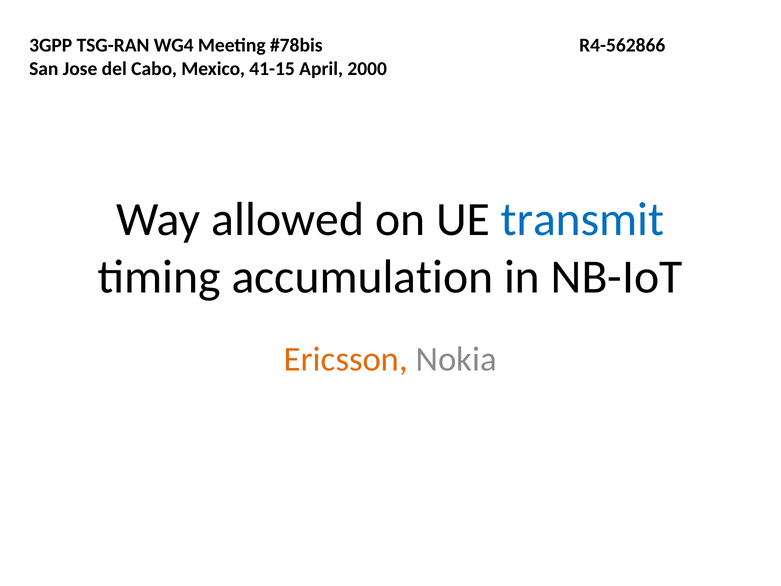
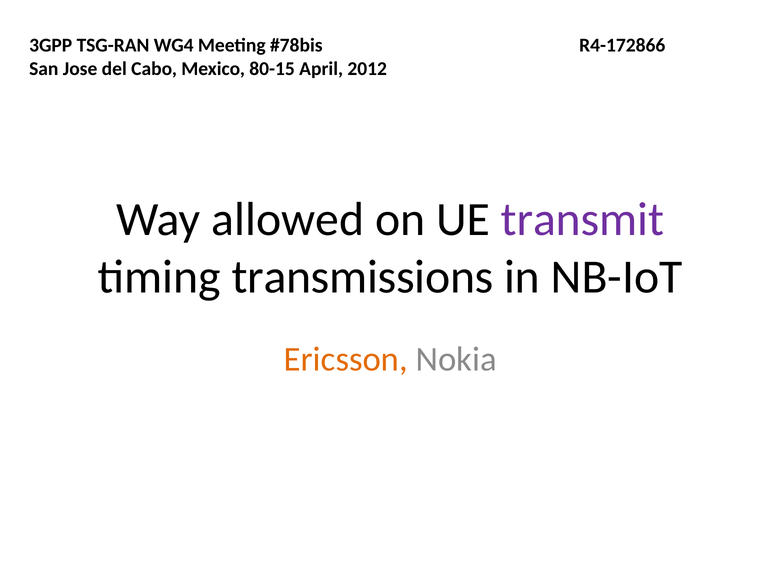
R4-562866: R4-562866 -> R4-172866
41-15: 41-15 -> 80-15
2000: 2000 -> 2012
transmit colour: blue -> purple
accumulation: accumulation -> transmissions
